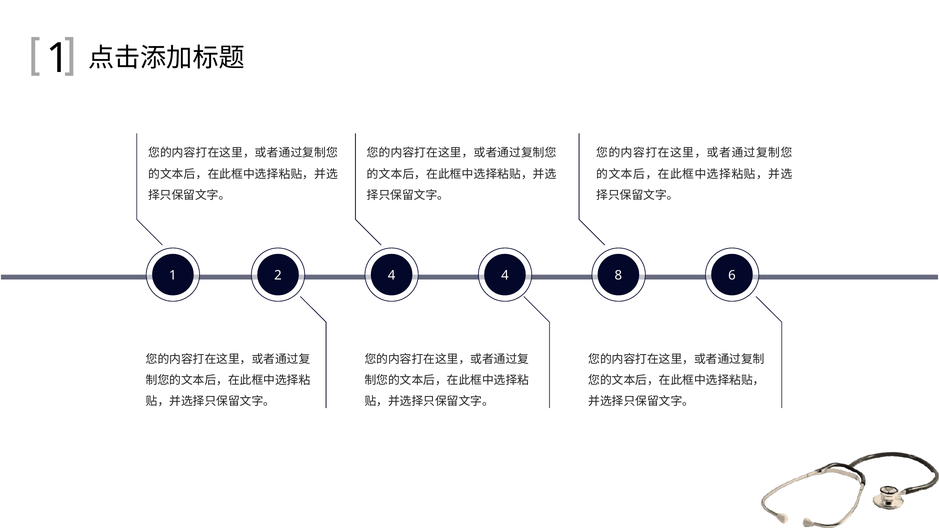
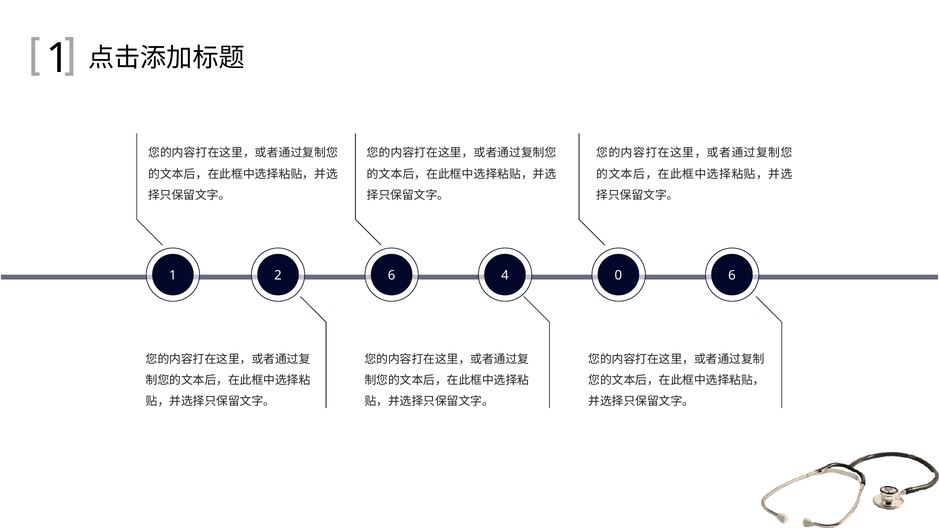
2 4: 4 -> 6
8: 8 -> 0
